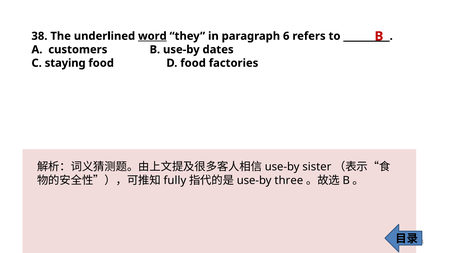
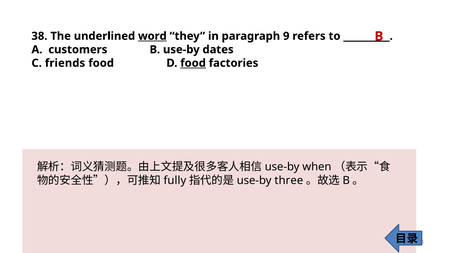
6: 6 -> 9
staying: staying -> friends
food at (193, 63) underline: none -> present
sister: sister -> when
